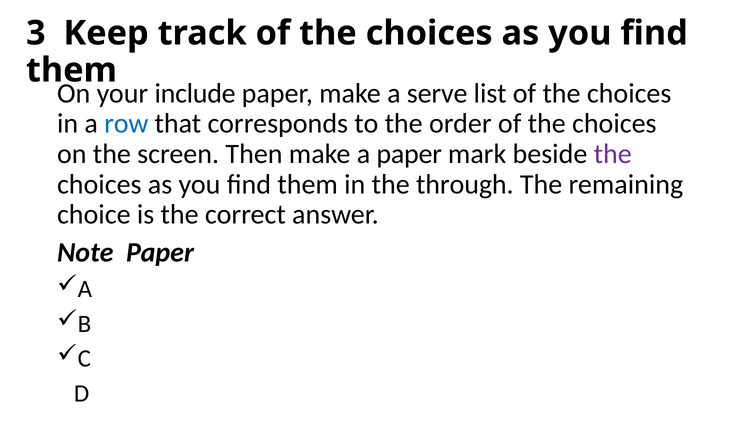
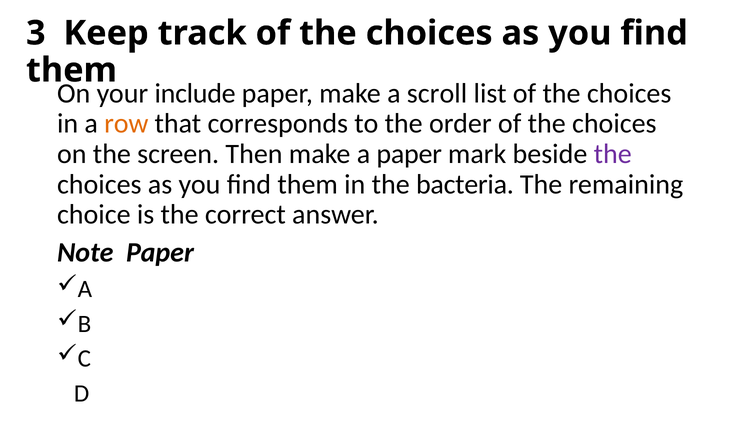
serve: serve -> scroll
row colour: blue -> orange
through: through -> bacteria
